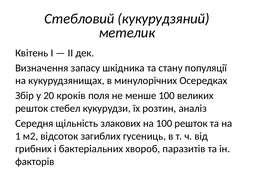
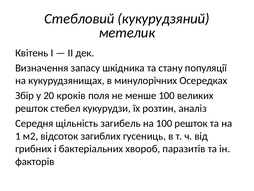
злакових: злакових -> загибель
